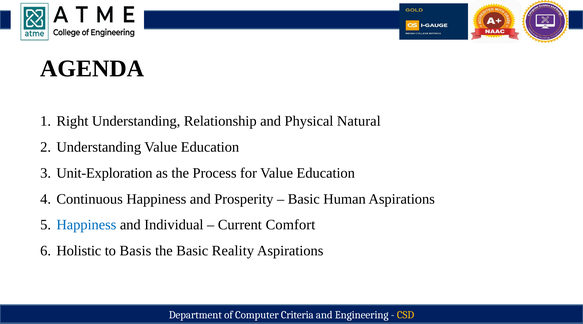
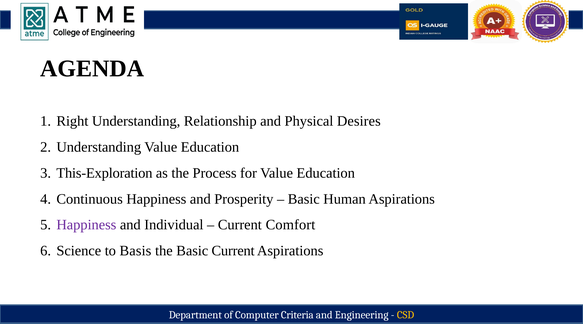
Natural: Natural -> Desires
Unit-Exploration: Unit-Exploration -> This-Exploration
Happiness at (86, 225) colour: blue -> purple
Holistic: Holistic -> Science
Basic Reality: Reality -> Current
